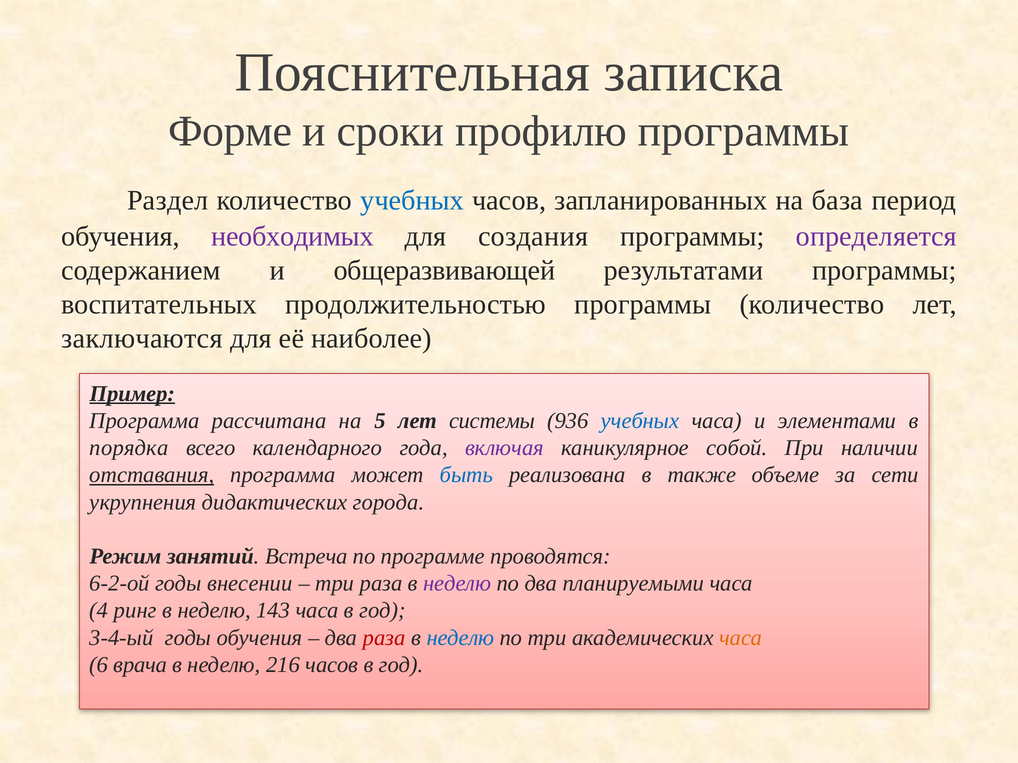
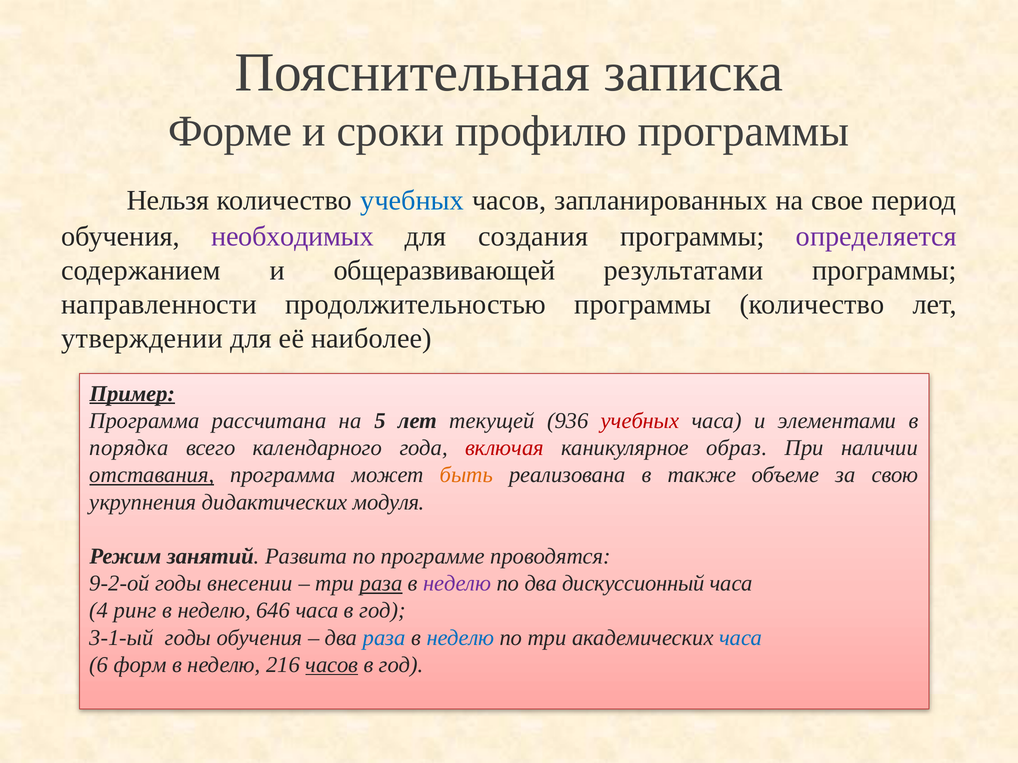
Раздел: Раздел -> Нельзя
база: база -> свое
воспитательных: воспитательных -> направленности
заключаются: заключаются -> утверждении
системы: системы -> текущей
учебных at (640, 421) colour: blue -> red
включая colour: purple -> red
собой: собой -> образ
быть colour: blue -> orange
сети: сети -> свою
города: города -> модуля
Встреча: Встреча -> Развита
6-2-ой: 6-2-ой -> 9-2-ой
раза at (381, 584) underline: none -> present
планируемыми: планируемыми -> дискуссионный
143: 143 -> 646
3-4-ый: 3-4-ый -> 3-1-ый
раза at (384, 638) colour: red -> blue
часа at (741, 638) colour: orange -> blue
врача: врача -> форм
часов at (332, 665) underline: none -> present
